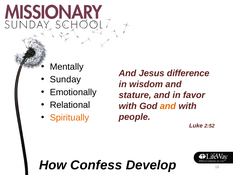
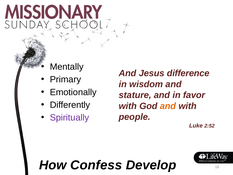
Sunday: Sunday -> Primary
Relational: Relational -> Differently
Spiritually colour: orange -> purple
